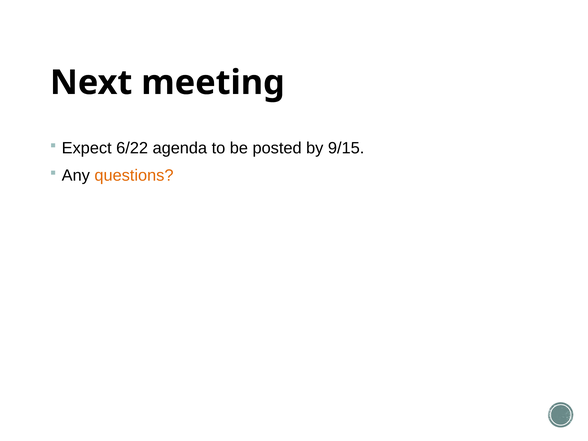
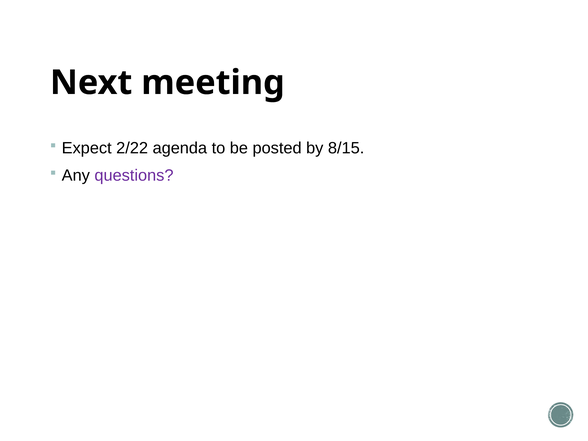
6/22: 6/22 -> 2/22
9/15: 9/15 -> 8/15
questions colour: orange -> purple
